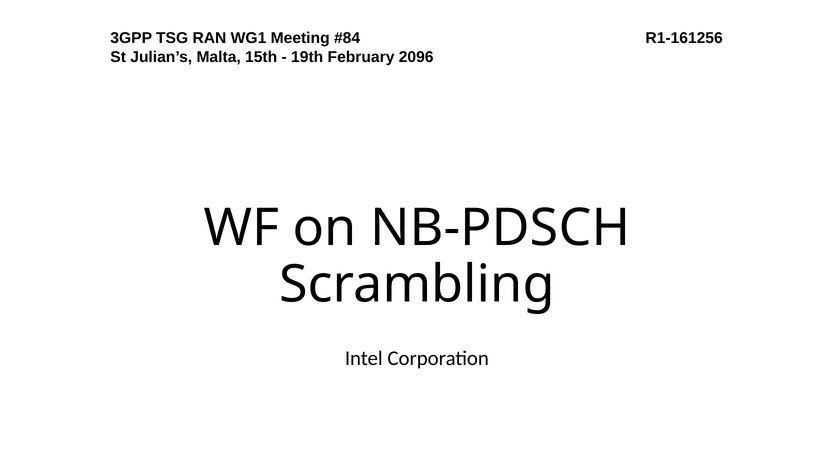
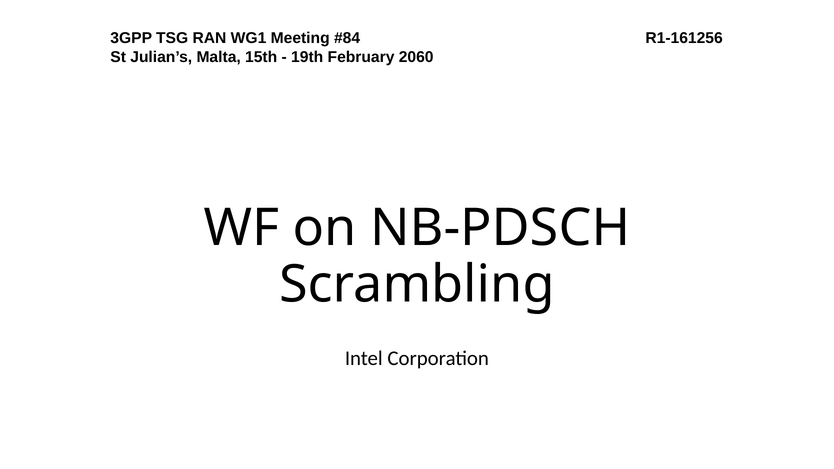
2096: 2096 -> 2060
